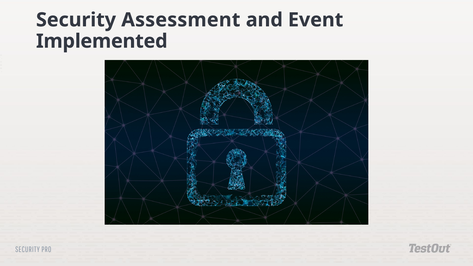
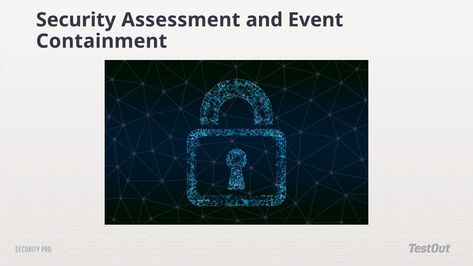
Implemented: Implemented -> Containment
